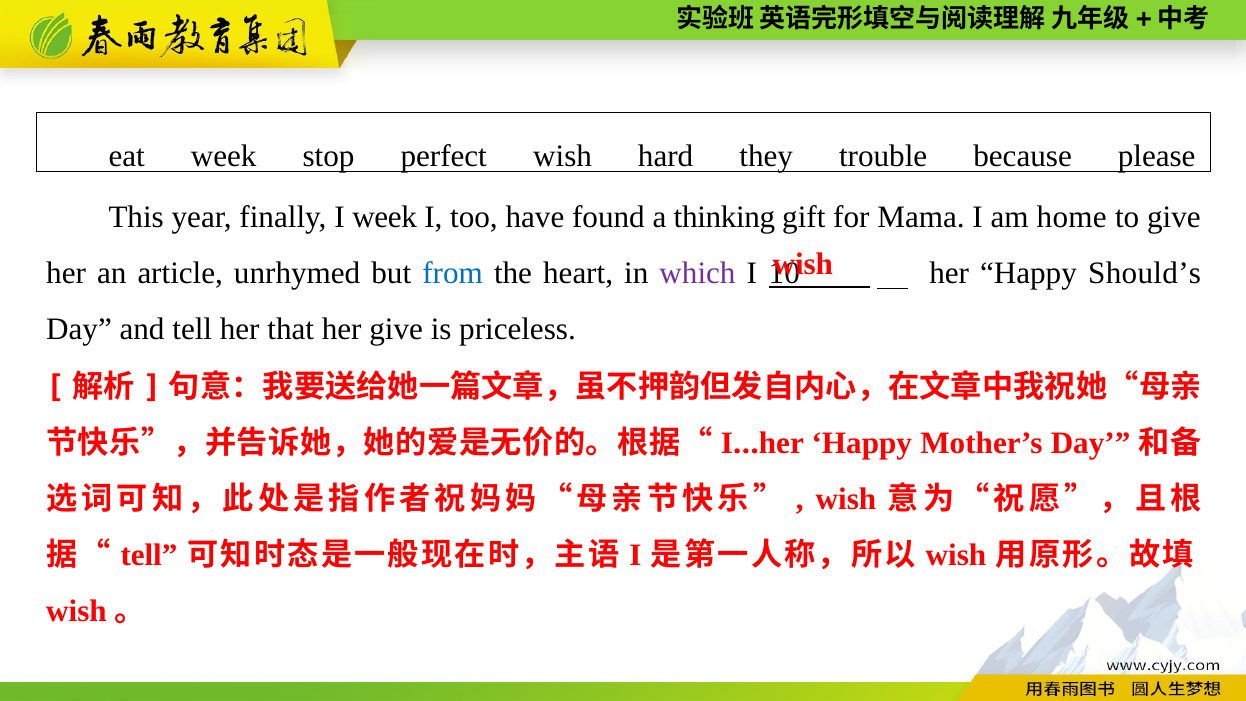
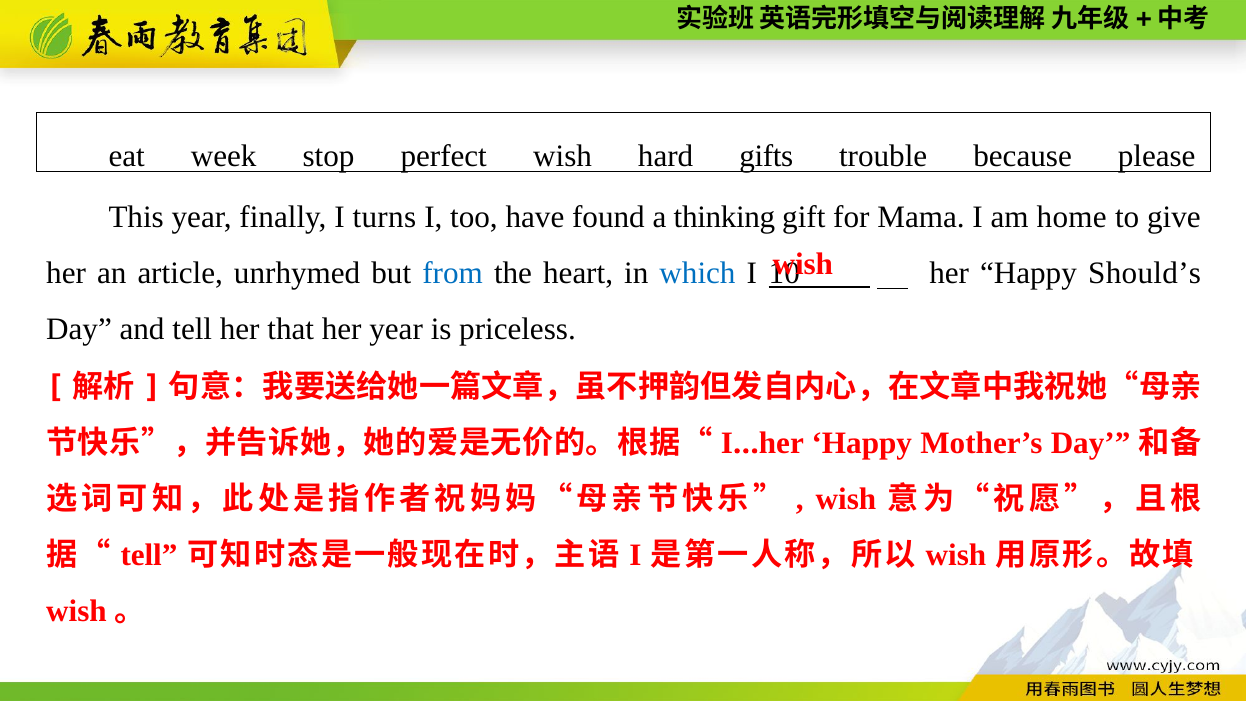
they: they -> gifts
I week: week -> turns
which colour: purple -> blue
her give: give -> year
